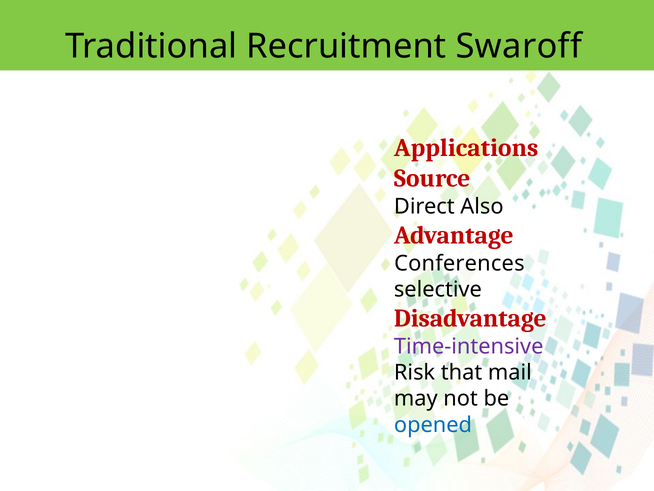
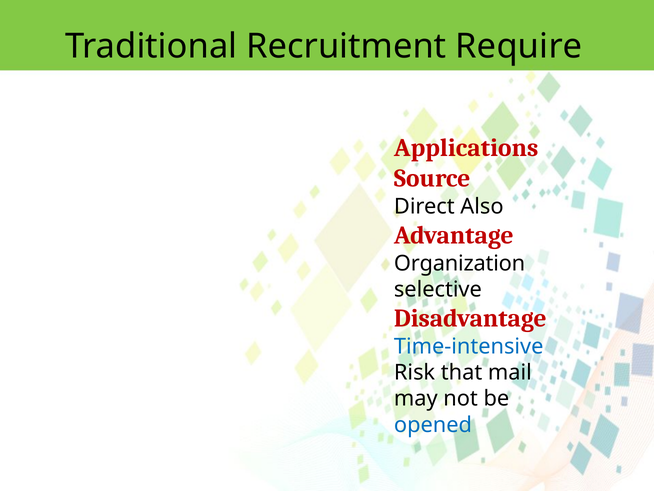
Swaroff: Swaroff -> Require
Conferences: Conferences -> Organization
Time-intensive colour: purple -> blue
